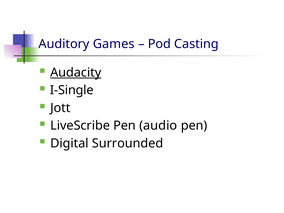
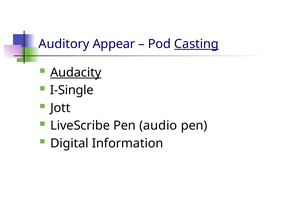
Games: Games -> Appear
Casting underline: none -> present
Surrounded: Surrounded -> Information
